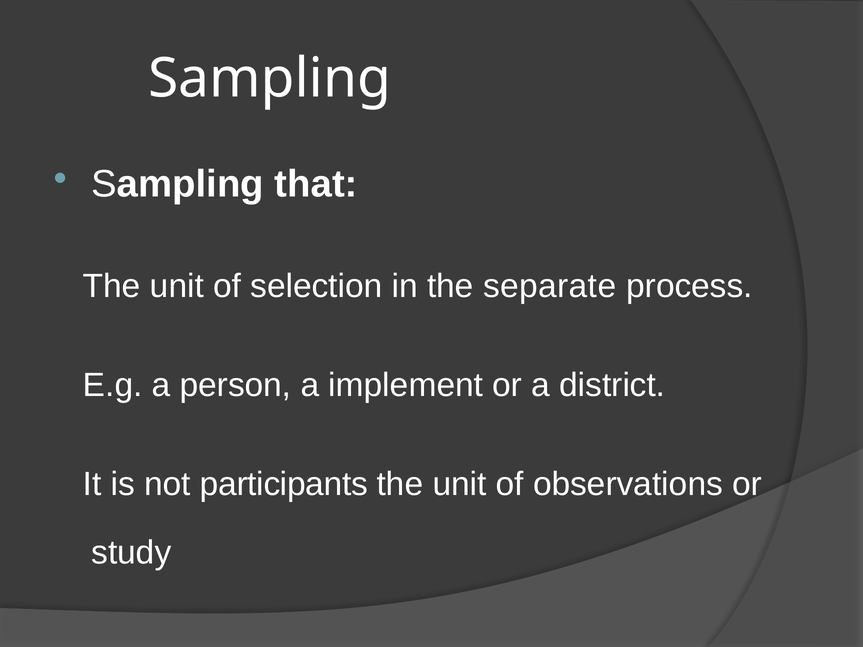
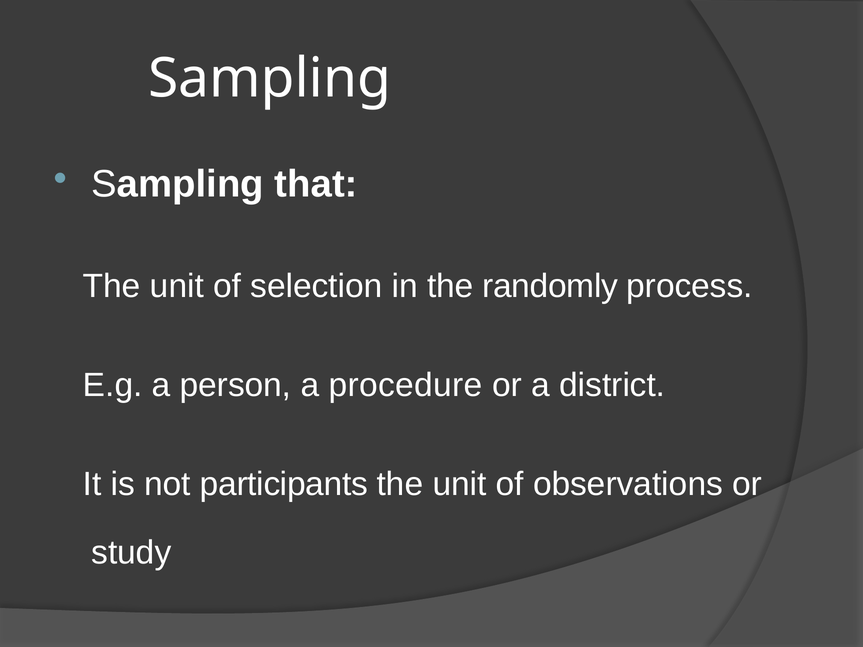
separate: separate -> randomly
implement: implement -> procedure
